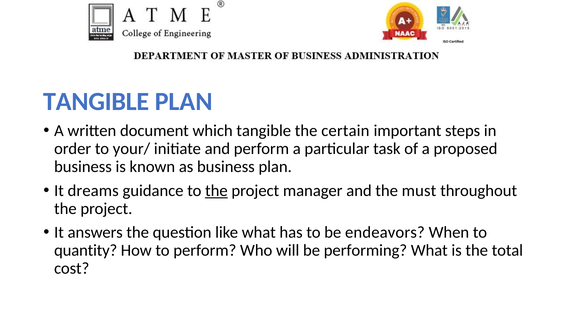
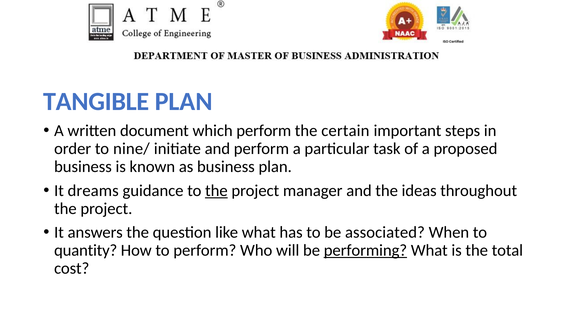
which tangible: tangible -> perform
your/: your/ -> nine/
must: must -> ideas
endeavors: endeavors -> associated
performing underline: none -> present
